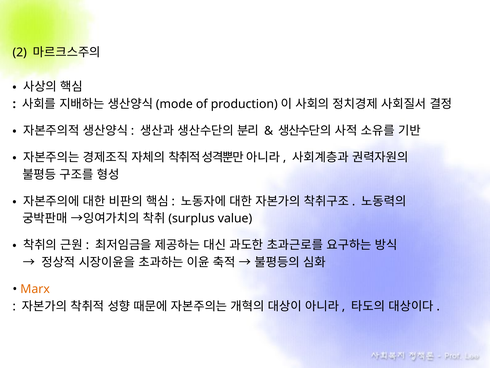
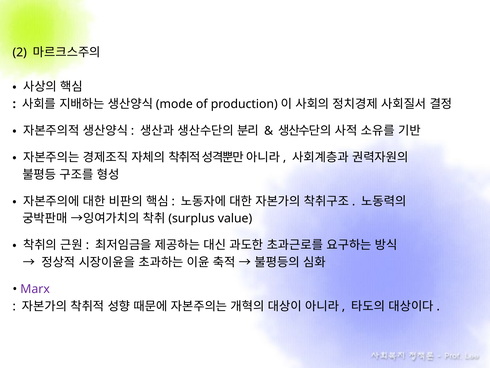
Marx colour: orange -> purple
